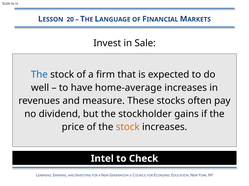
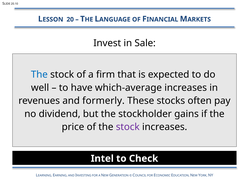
home-average: home-average -> which-average
measure: measure -> formerly
stock at (128, 127) colour: orange -> purple
